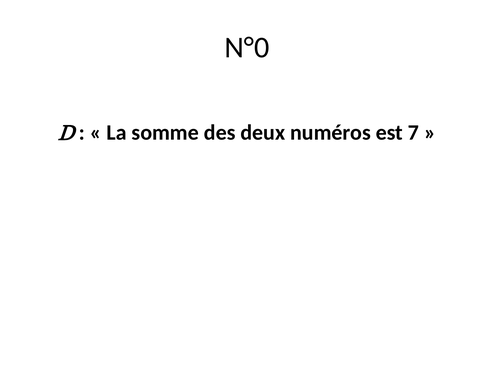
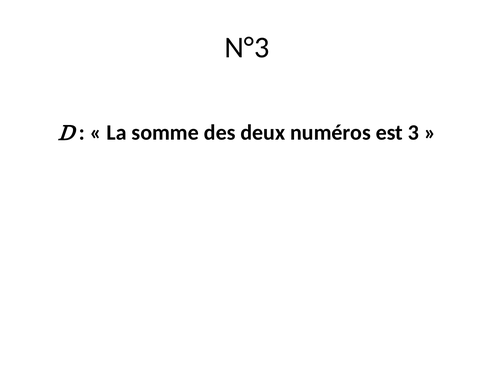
N°0: N°0 -> N°3
7: 7 -> 3
